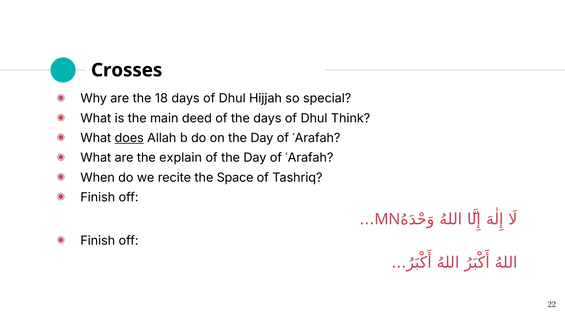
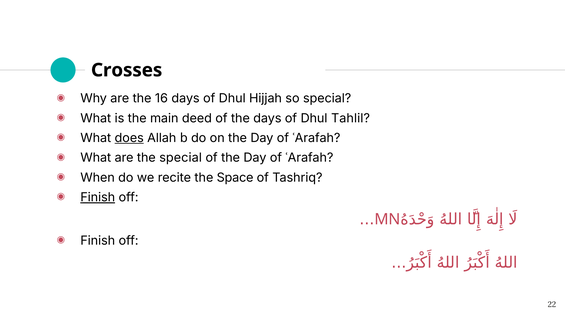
18: 18 -> 16
Think: Think -> Tahlil
the explain: explain -> special
Finish at (98, 197) underline: none -> present
